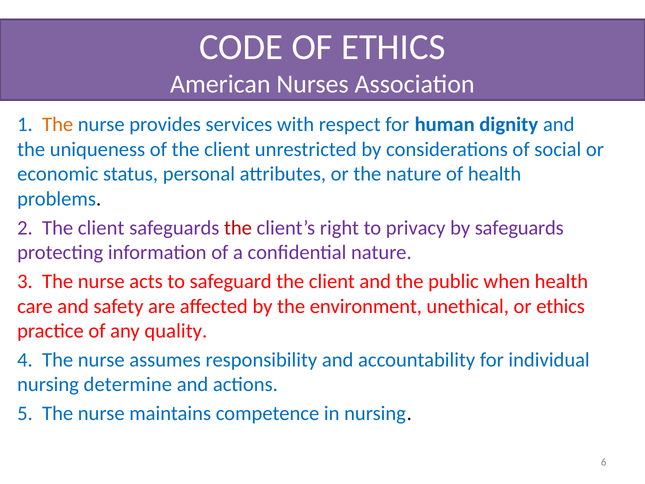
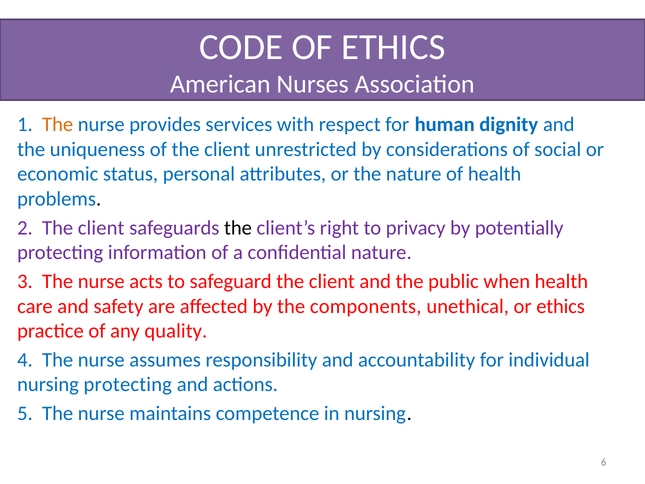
the at (238, 228) colour: red -> black
by safeguards: safeguards -> potentially
environment: environment -> components
nursing determine: determine -> protecting
